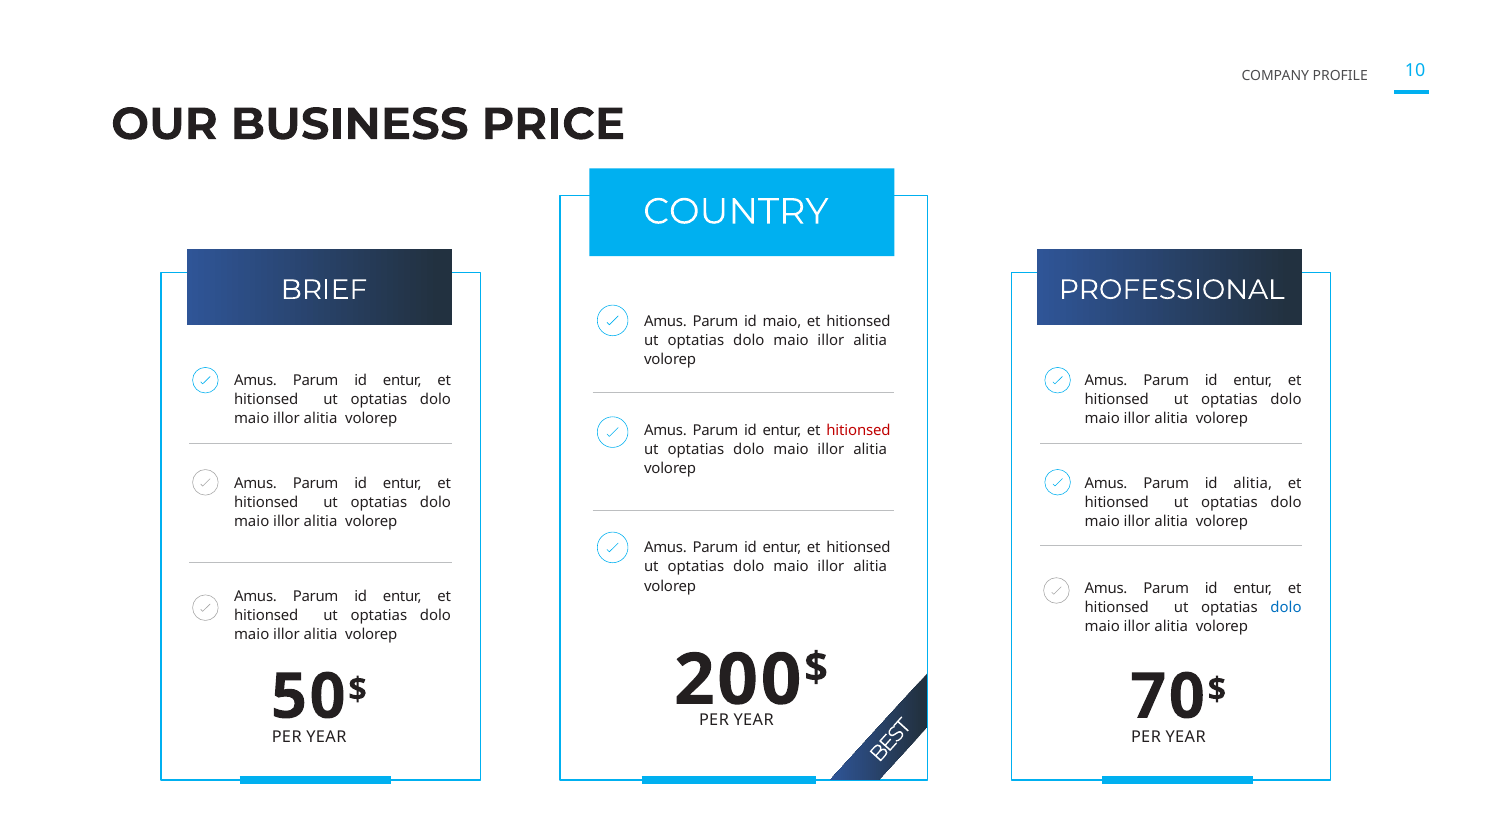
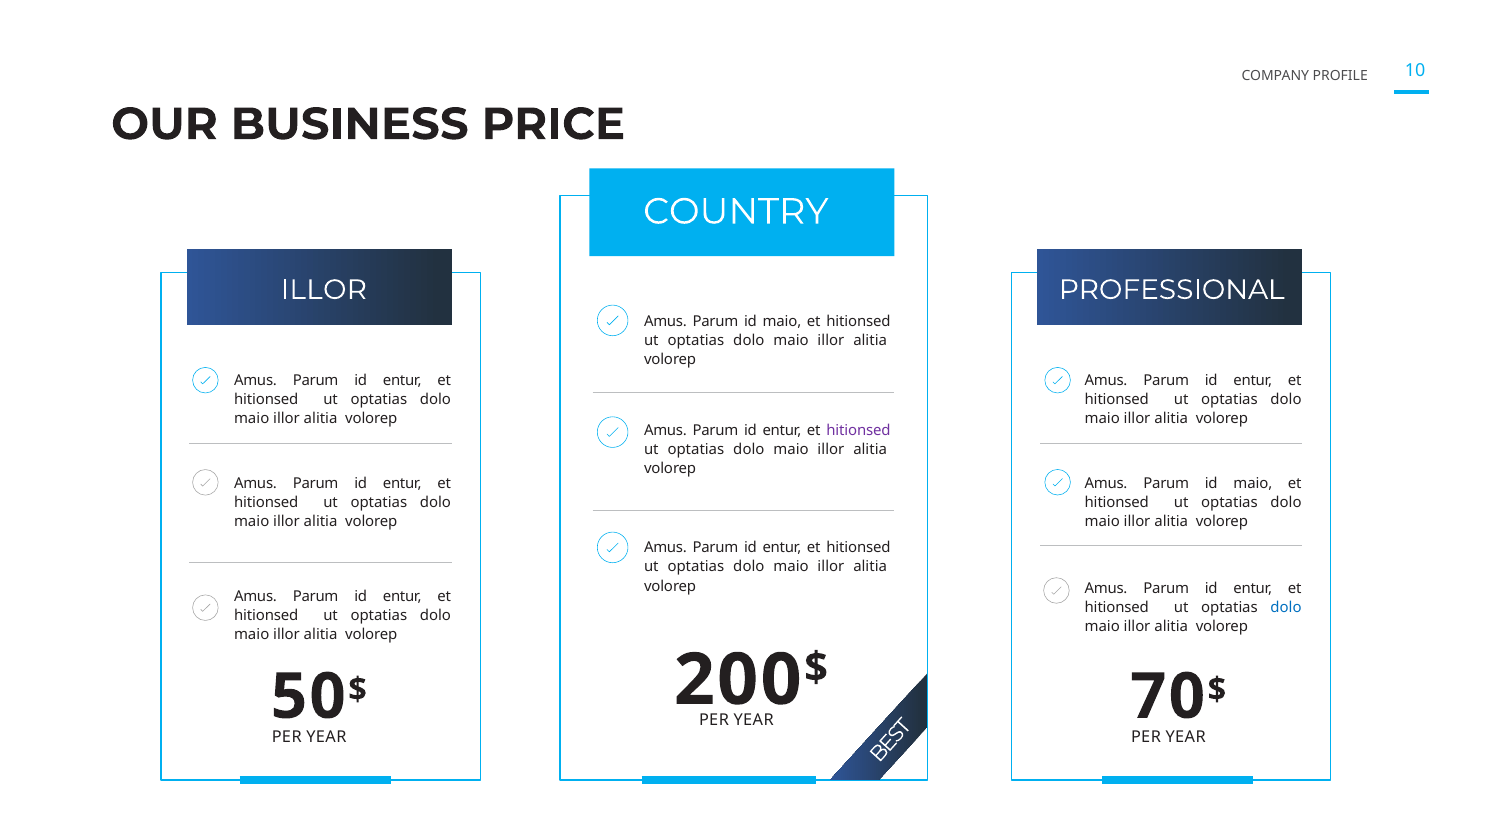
BRIEF at (324, 290): BRIEF -> ILLOR
hitionsed at (859, 431) colour: red -> purple
alitia at (1253, 483): alitia -> maio
